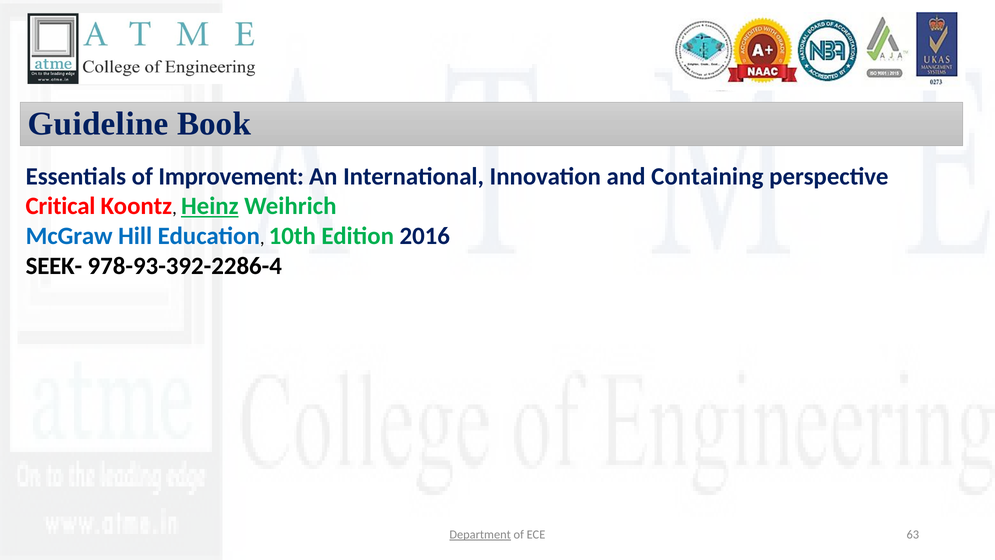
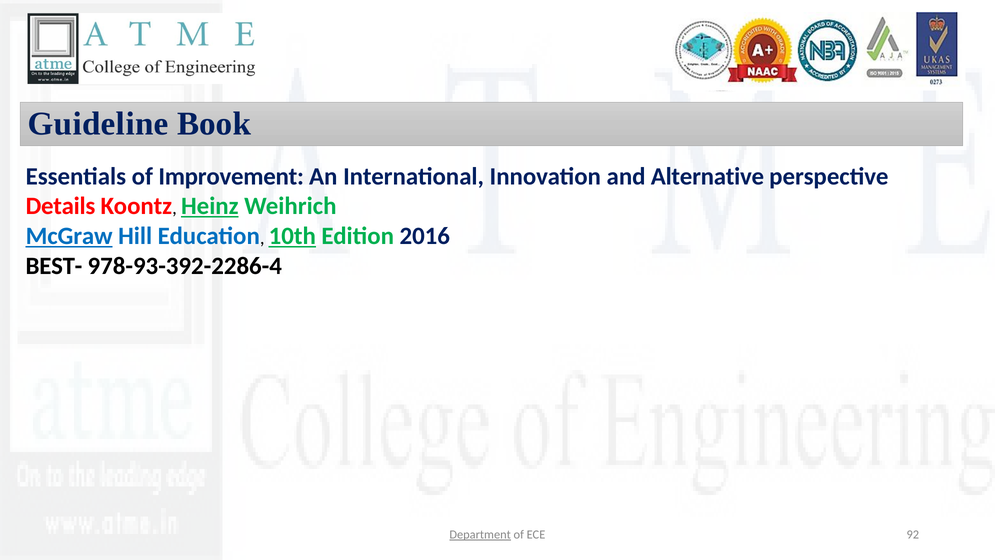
Containing: Containing -> Alternative
Critical: Critical -> Details
McGraw underline: none -> present
10th underline: none -> present
SEEK-: SEEK- -> BEST-
63: 63 -> 92
